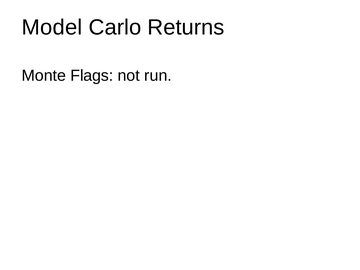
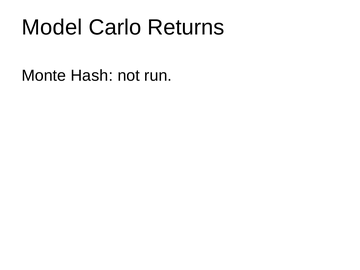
Flags: Flags -> Hash
